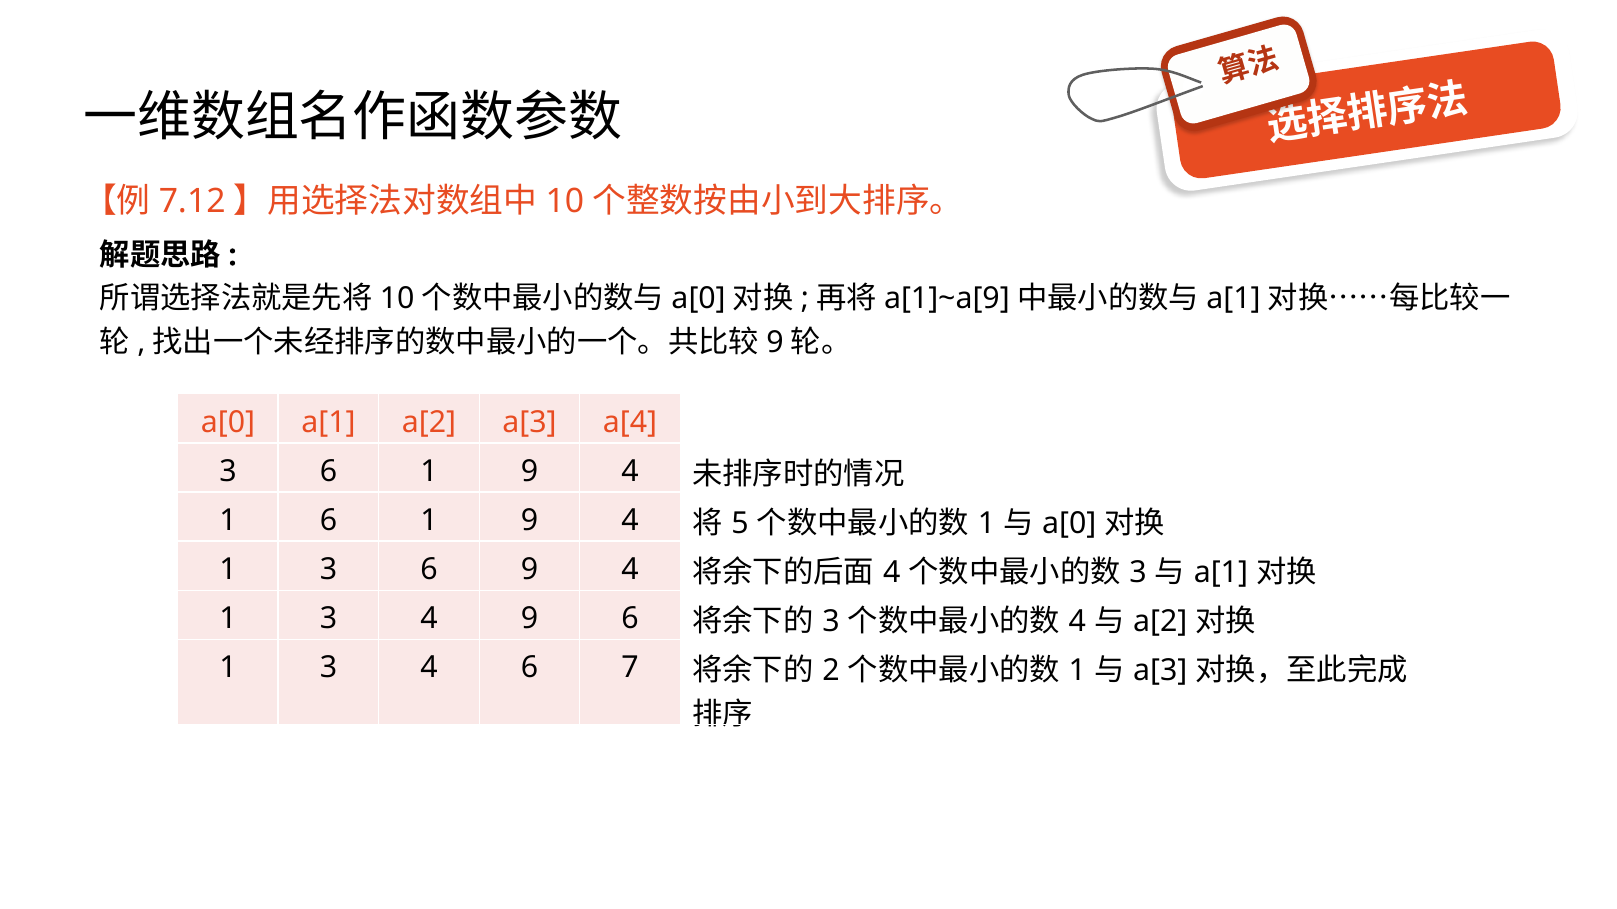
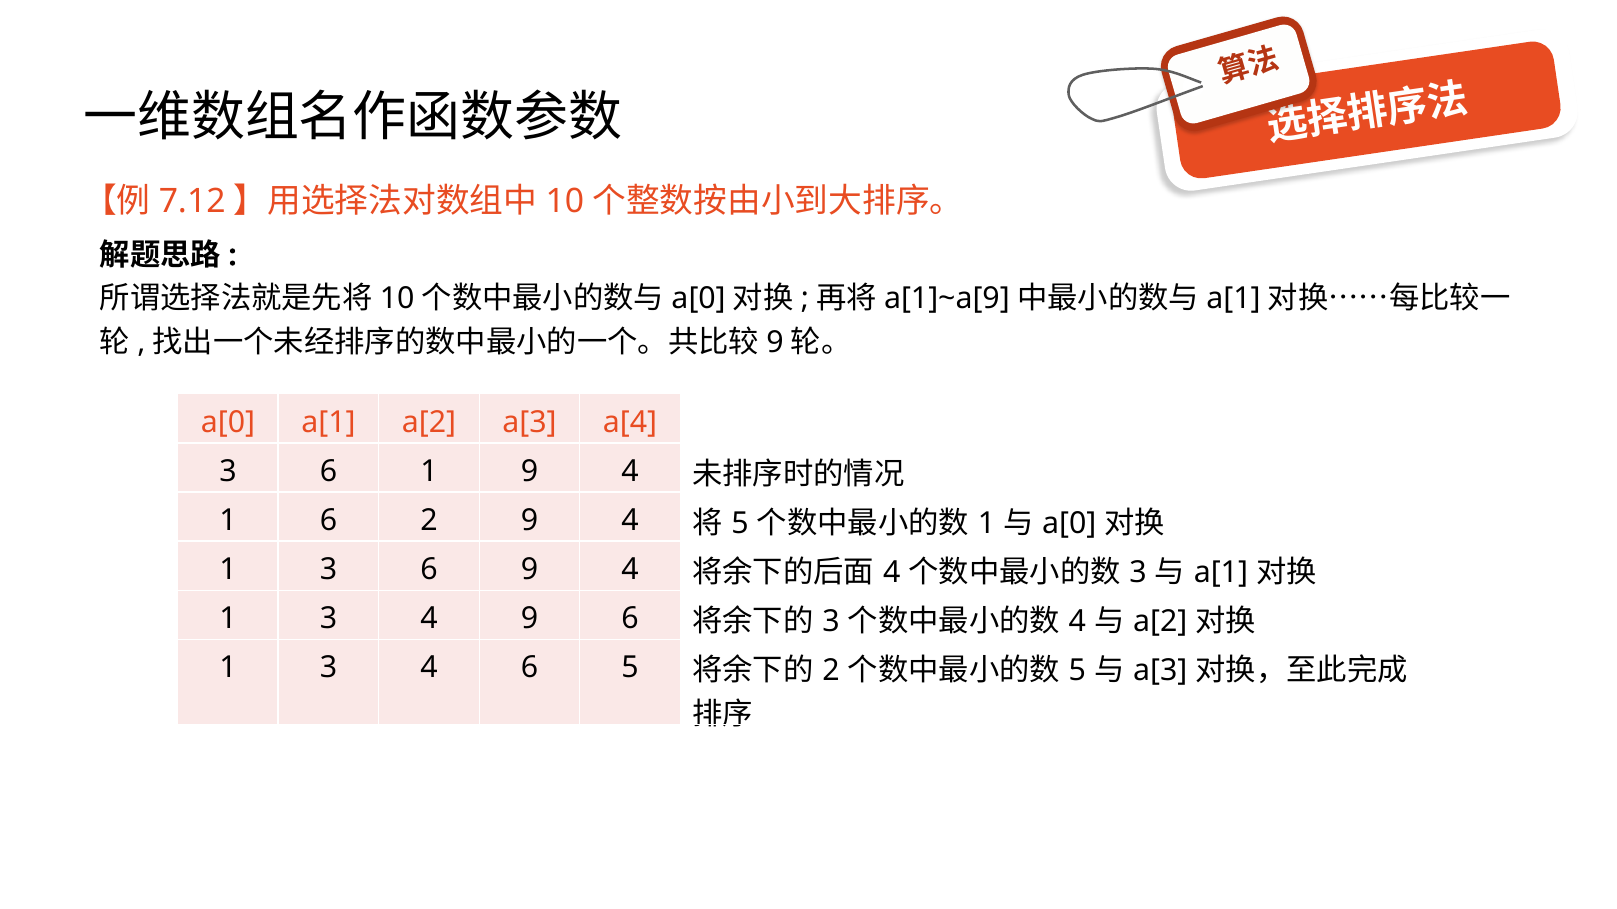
1 6 1: 1 -> 2
6 7: 7 -> 5
1 at (1077, 671): 1 -> 5
